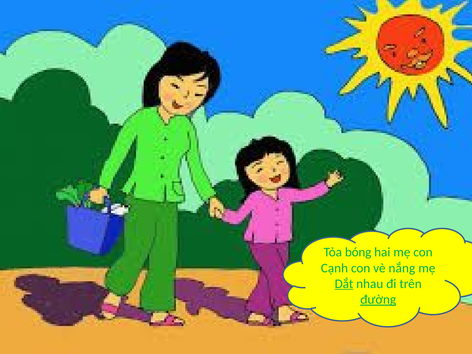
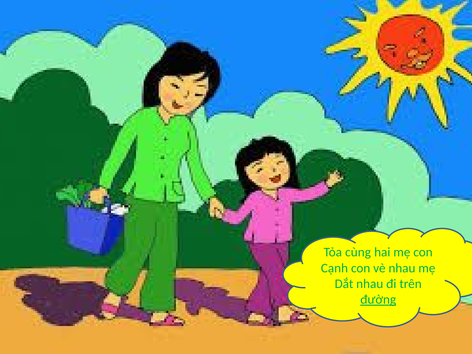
bóng: bóng -> cùng
vè nắng: nắng -> nhau
Dắt underline: present -> none
